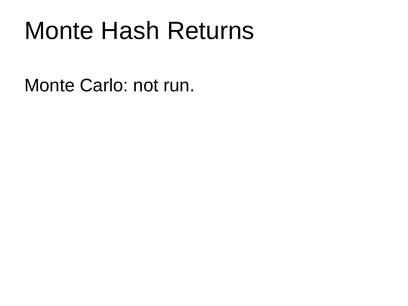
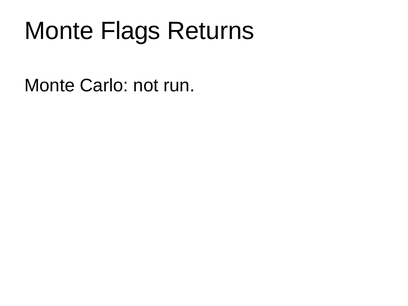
Hash: Hash -> Flags
